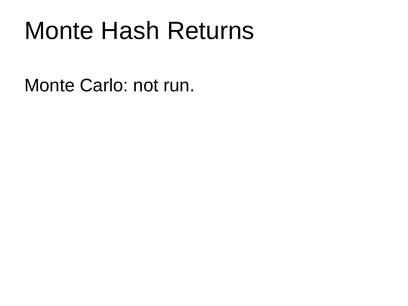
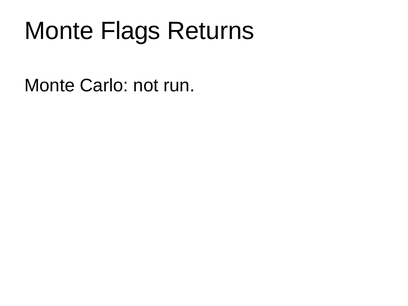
Hash: Hash -> Flags
